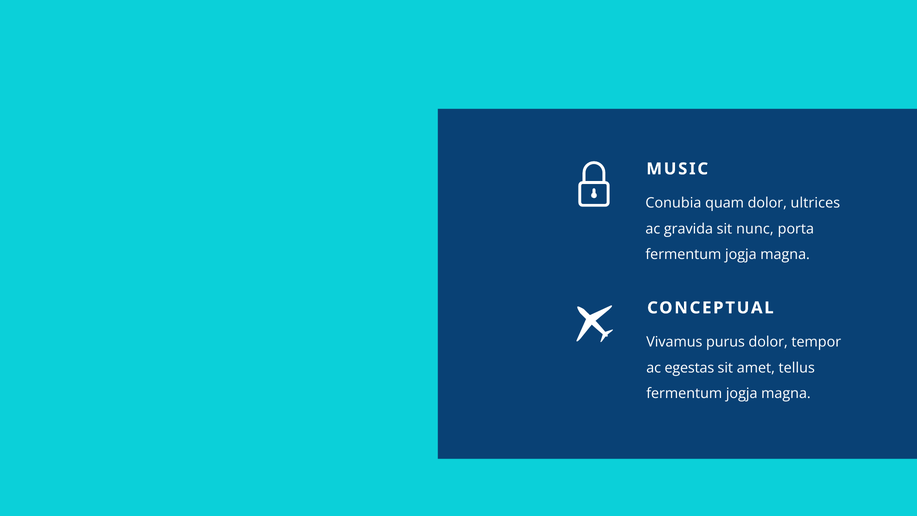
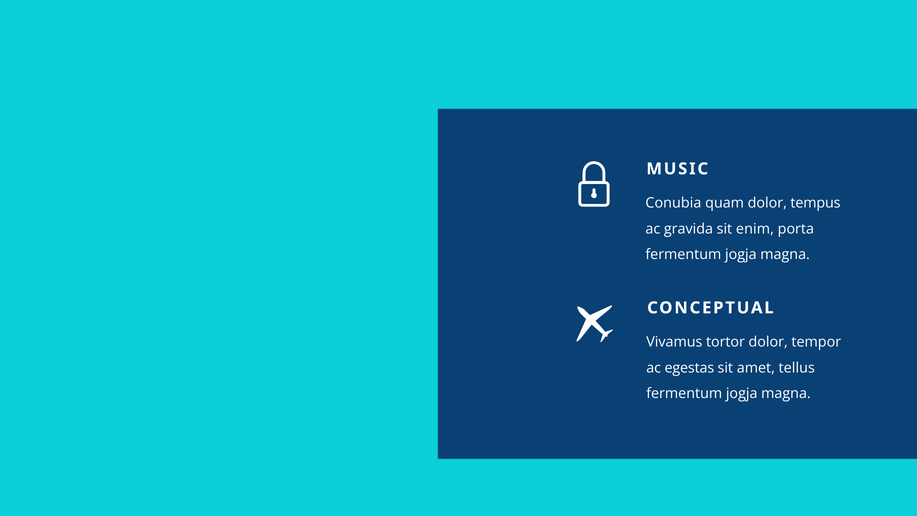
ultrices: ultrices -> tempus
nunc: nunc -> enim
purus: purus -> tortor
